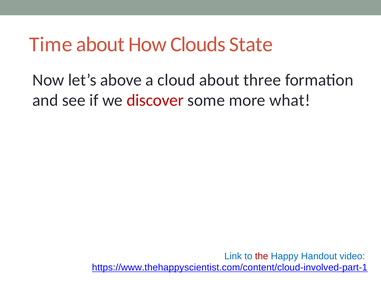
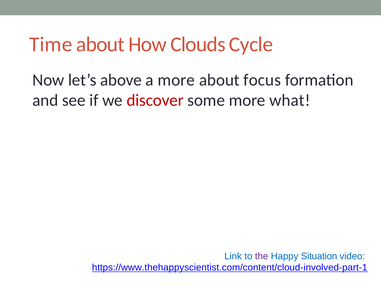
State: State -> Cycle
a cloud: cloud -> more
three: three -> focus
the colour: red -> purple
Handout: Handout -> Situation
